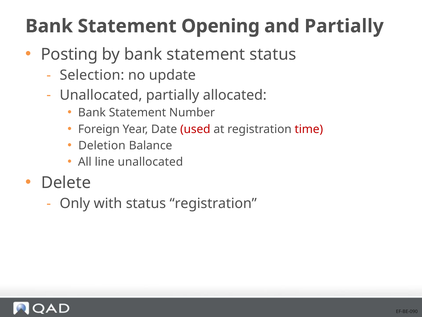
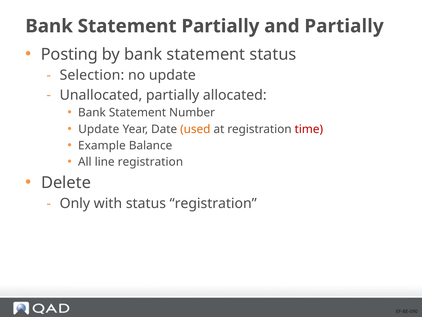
Statement Opening: Opening -> Partially
Foreign at (99, 129): Foreign -> Update
used colour: red -> orange
Deletion: Deletion -> Example
line unallocated: unallocated -> registration
